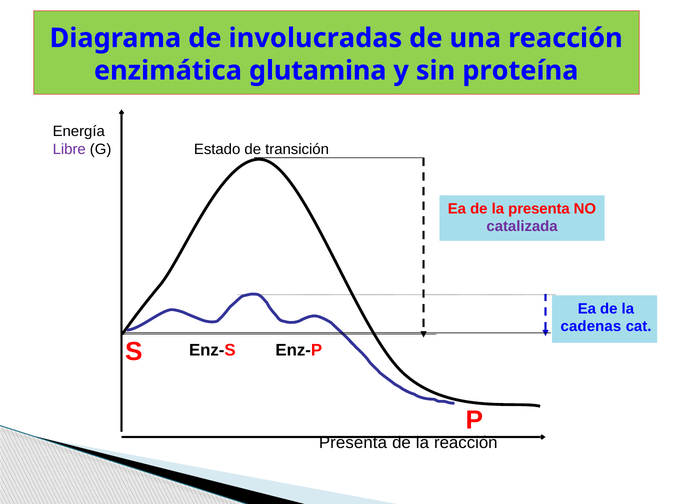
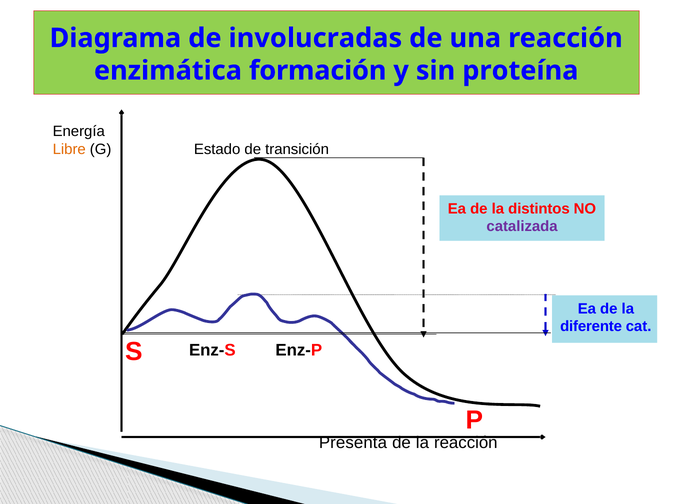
glutamina: glutamina -> formación
Libre colour: purple -> orange
la presenta: presenta -> distintos
cadenas: cadenas -> diferente
